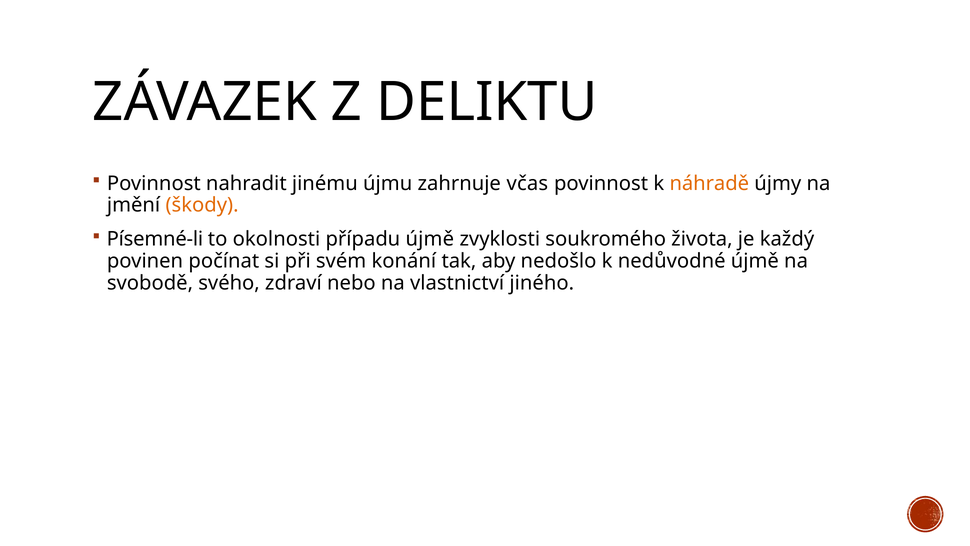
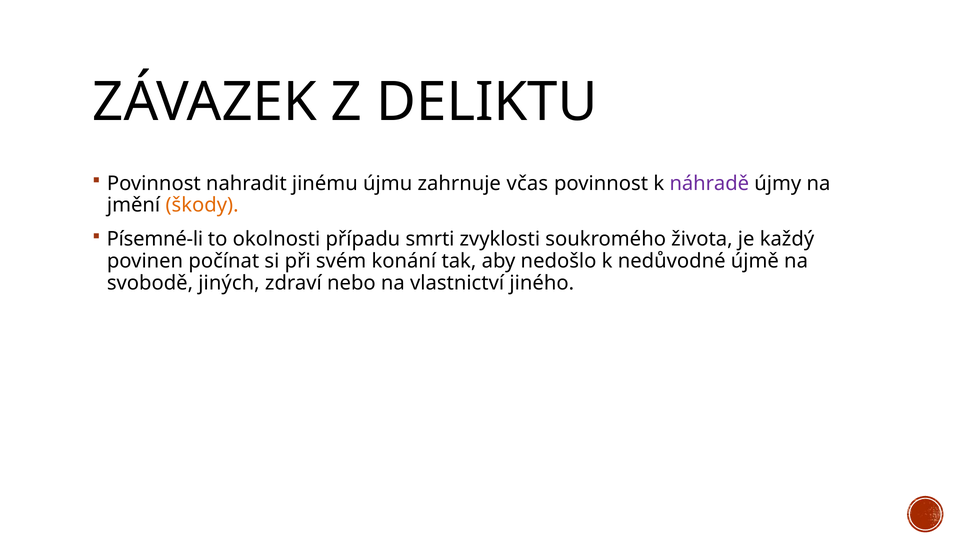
náhradě colour: orange -> purple
případu újmě: újmě -> smrti
svého: svého -> jiných
